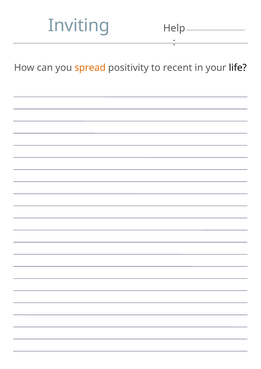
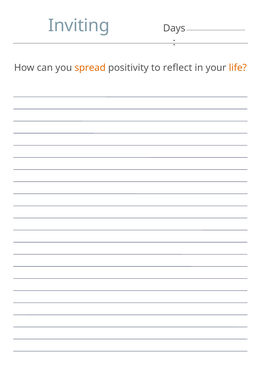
Help: Help -> Days
recent: recent -> reflect
life colour: black -> orange
